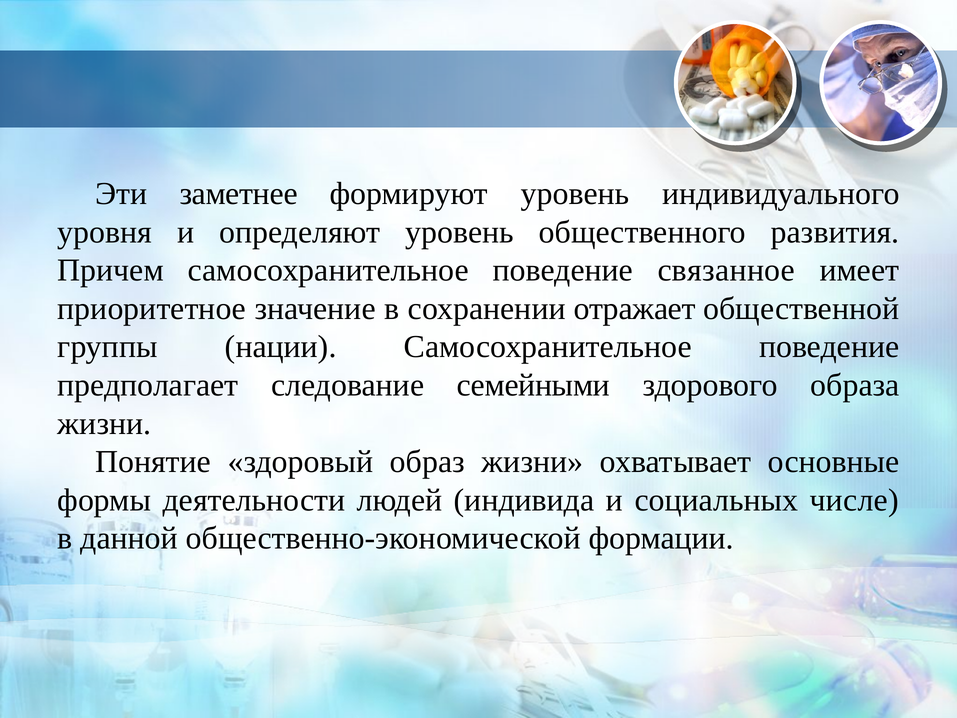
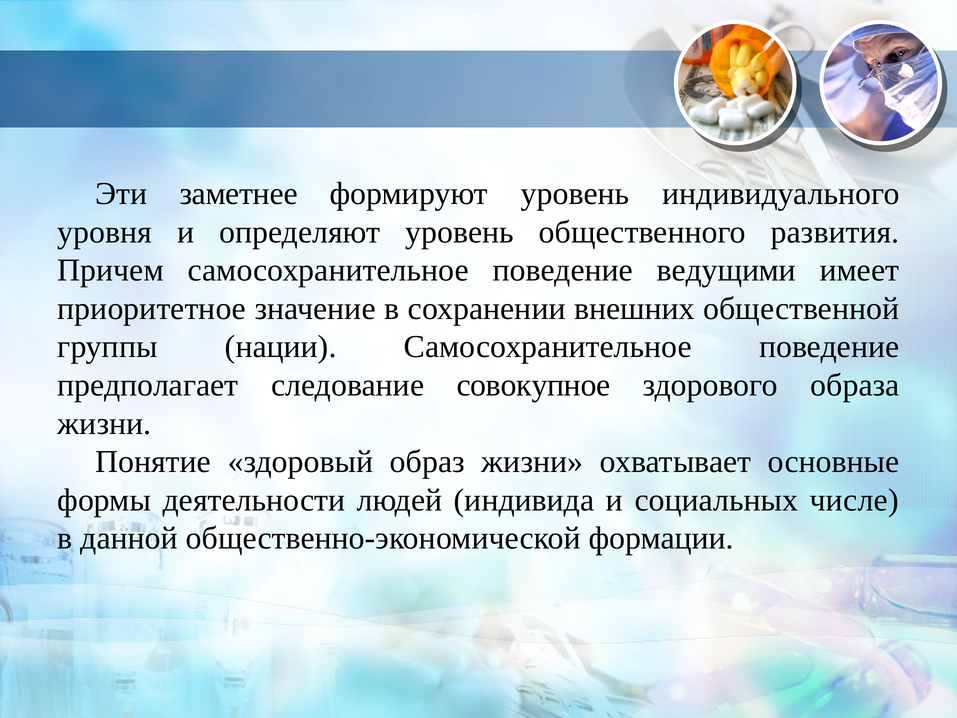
связанное: связанное -> ведущими
отражает: отражает -> внешних
семейными: семейными -> совокупное
